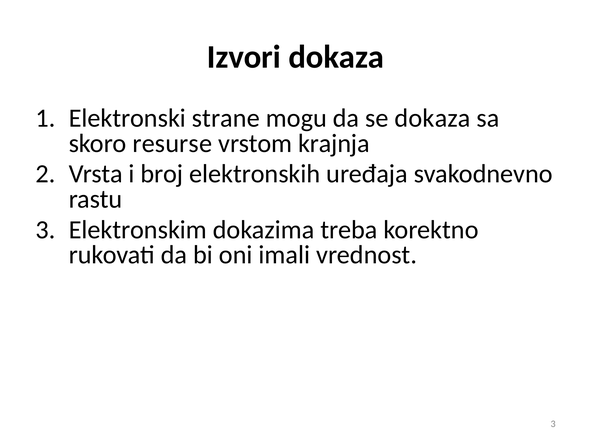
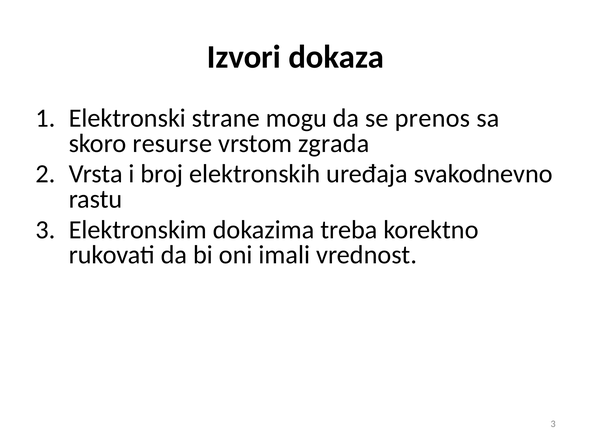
se dokaza: dokaza -> prenos
krajnja: krajnja -> zgrada
